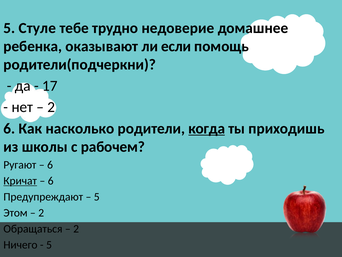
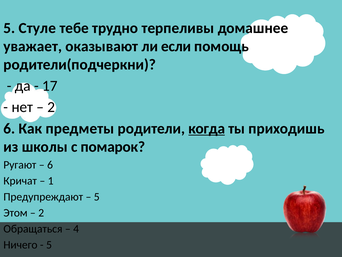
недоверие: недоверие -> терпеливы
ребенка: ребенка -> уважает
насколько: насколько -> предметы
рабочем: рабочем -> помарок
Кричат underline: present -> none
6 at (51, 180): 6 -> 1
2 at (76, 228): 2 -> 4
